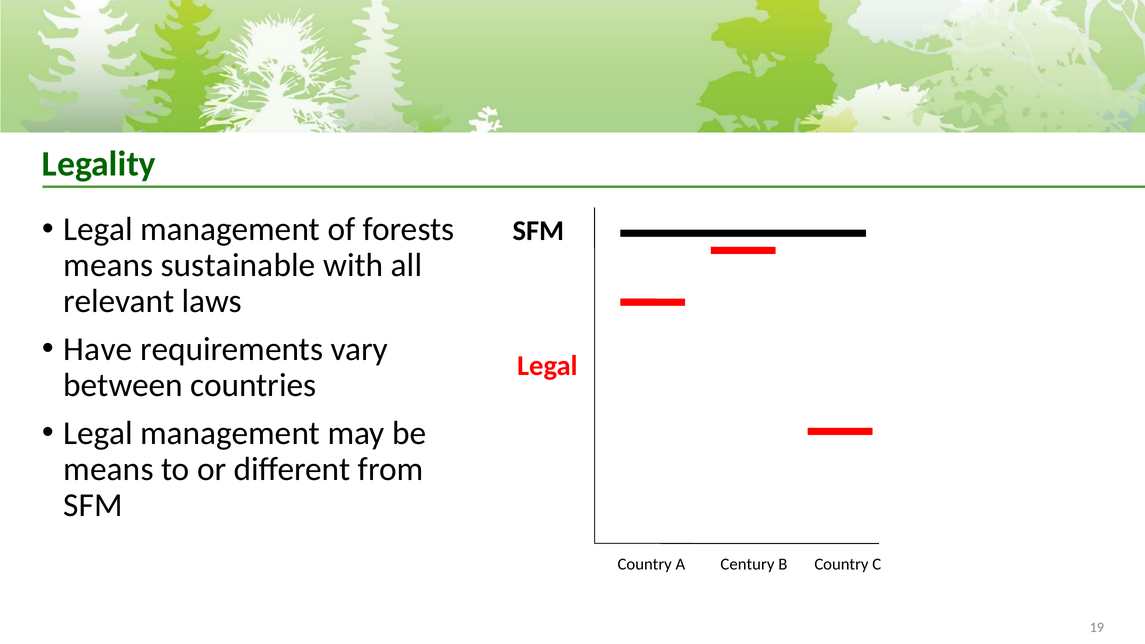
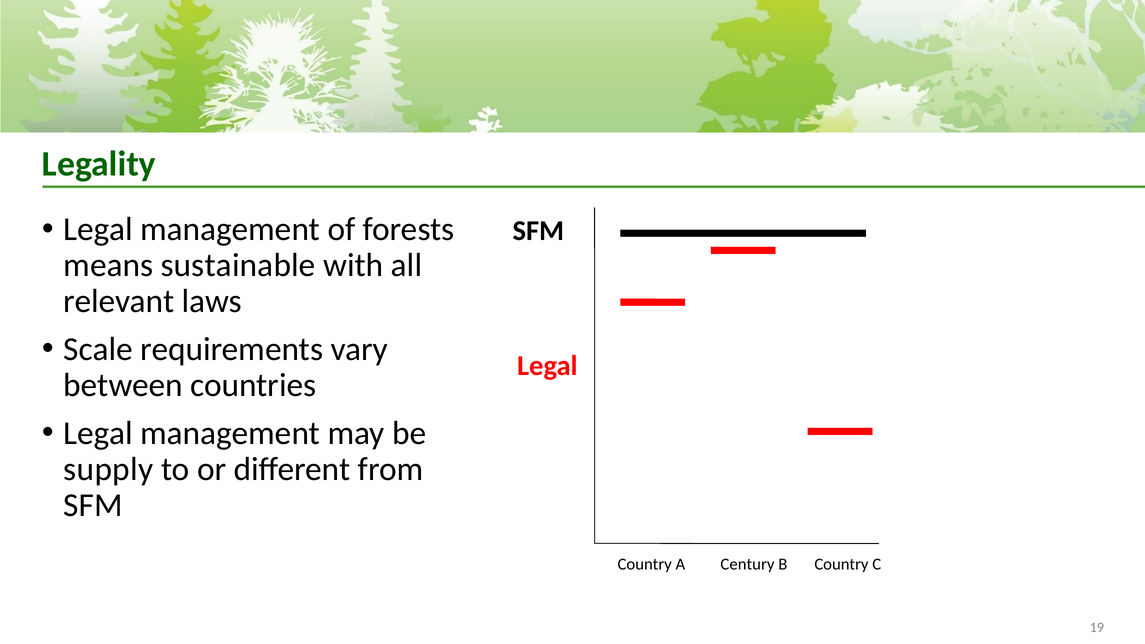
Have: Have -> Scale
means at (109, 469): means -> supply
